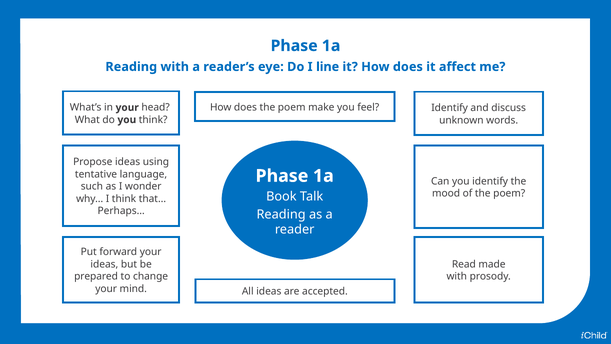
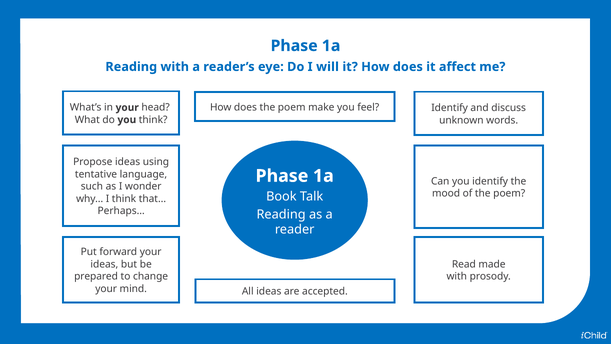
line: line -> will
